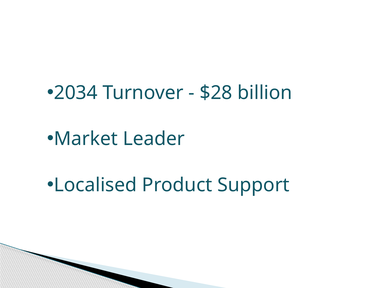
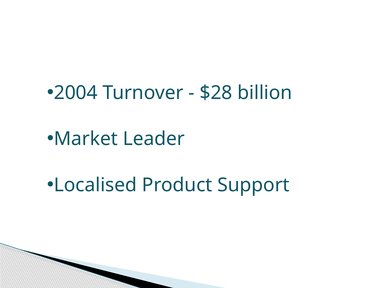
2034: 2034 -> 2004
